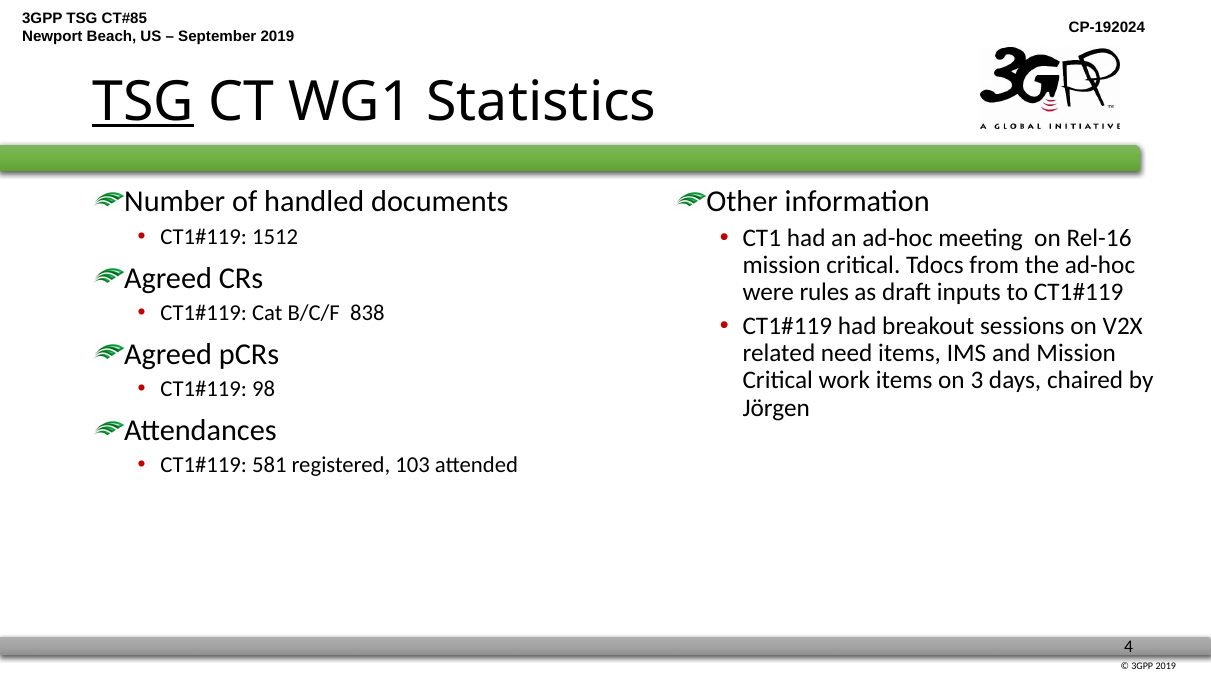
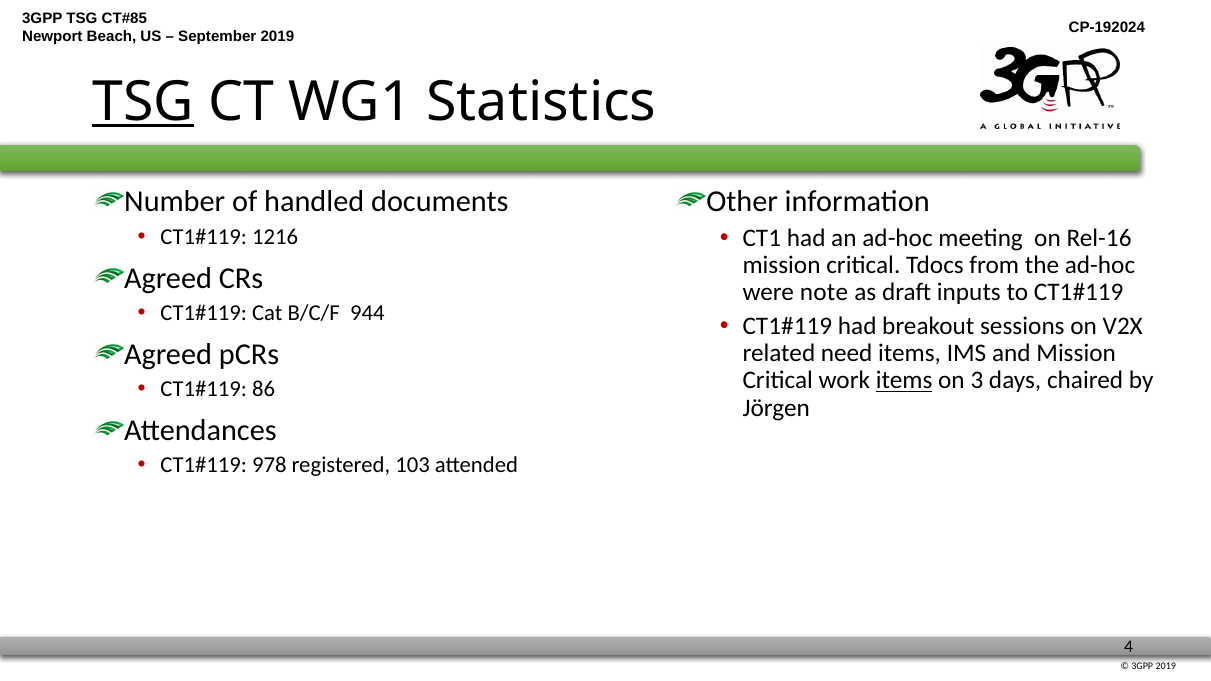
1512: 1512 -> 1216
rules: rules -> note
838: 838 -> 944
items at (904, 381) underline: none -> present
98: 98 -> 86
581: 581 -> 978
